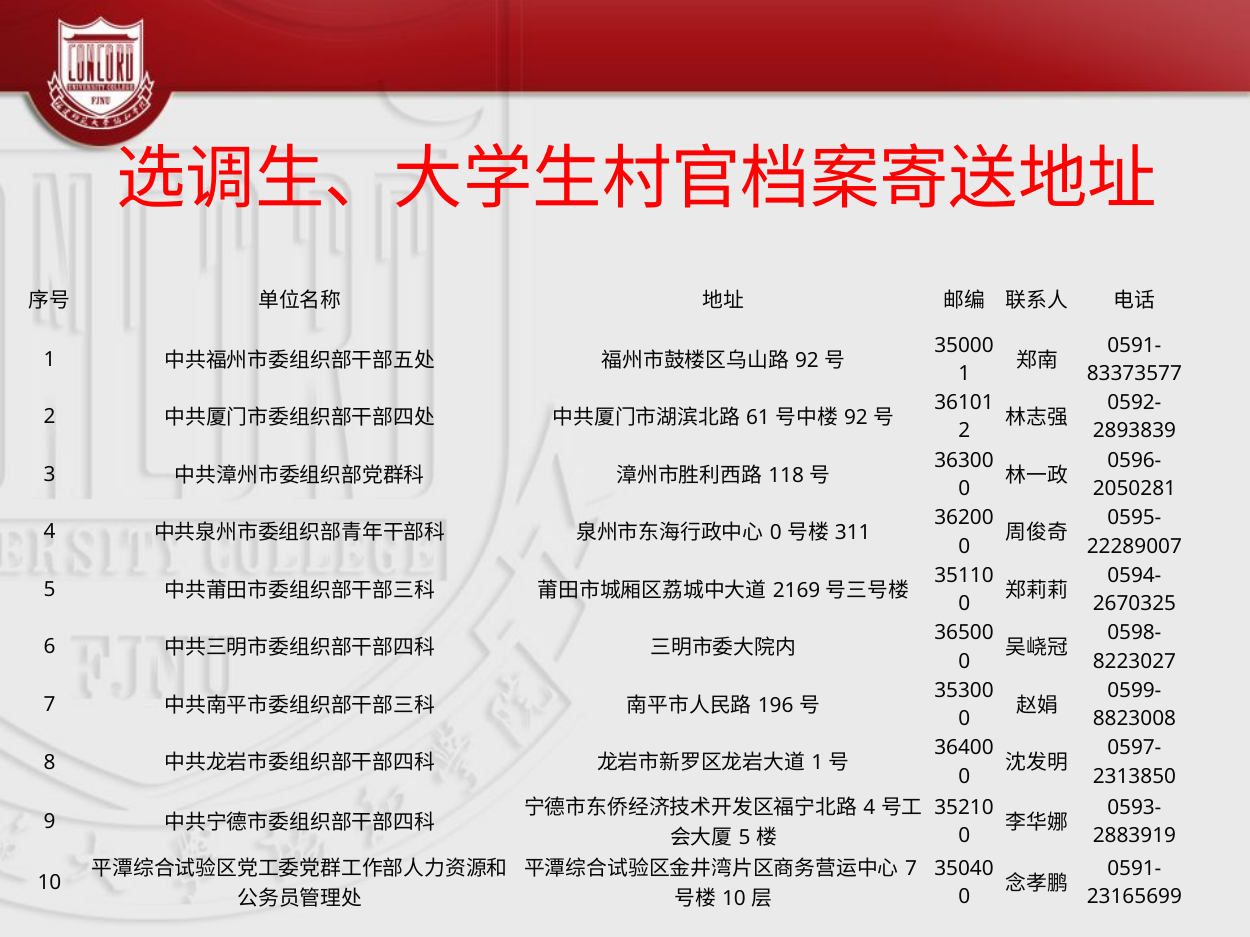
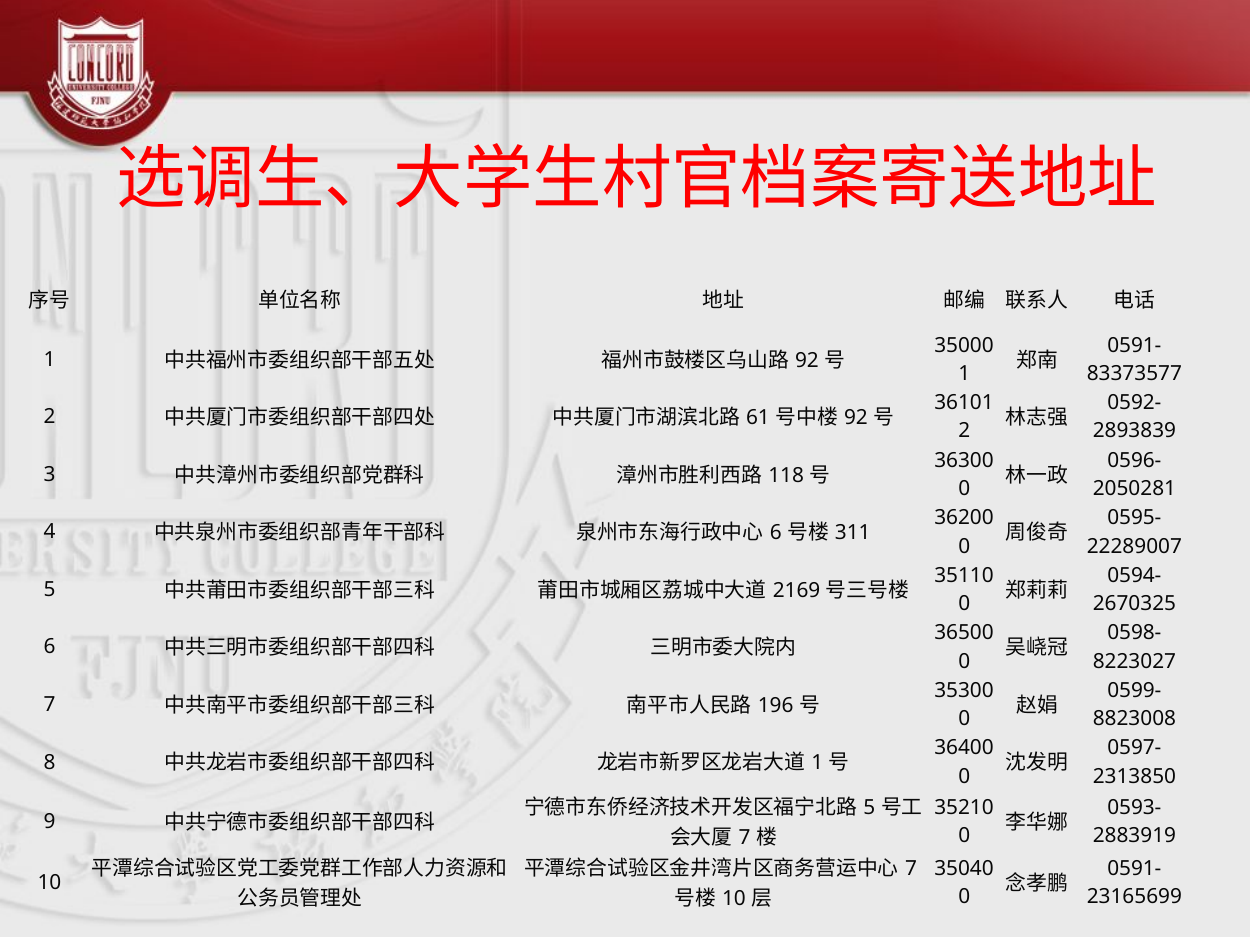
0 at (776, 533): 0 -> 6
4 at (869, 808): 4 -> 5
5 at (744, 838): 5 -> 7
